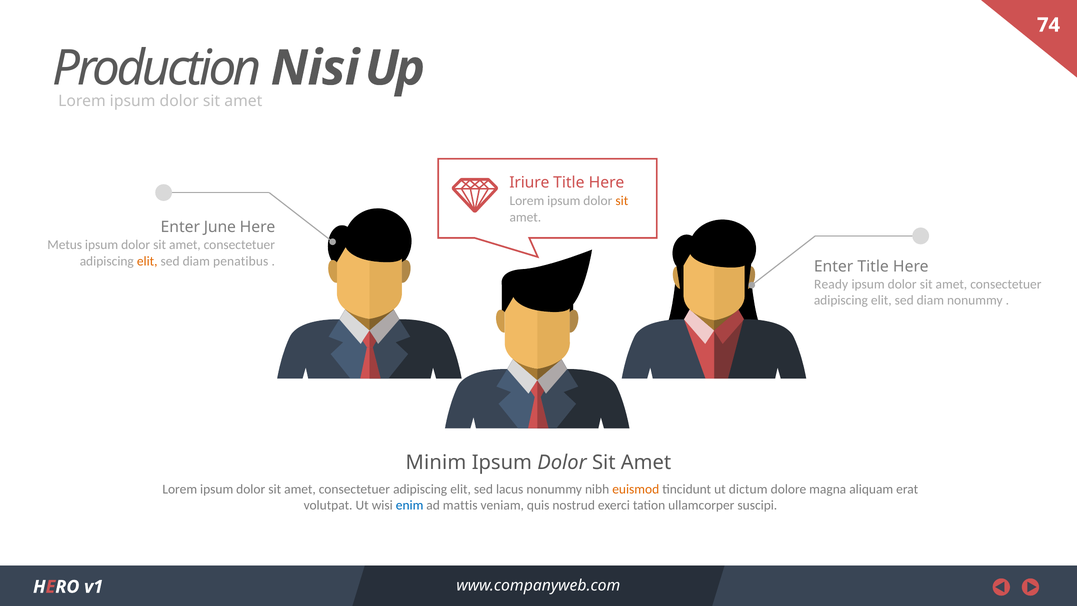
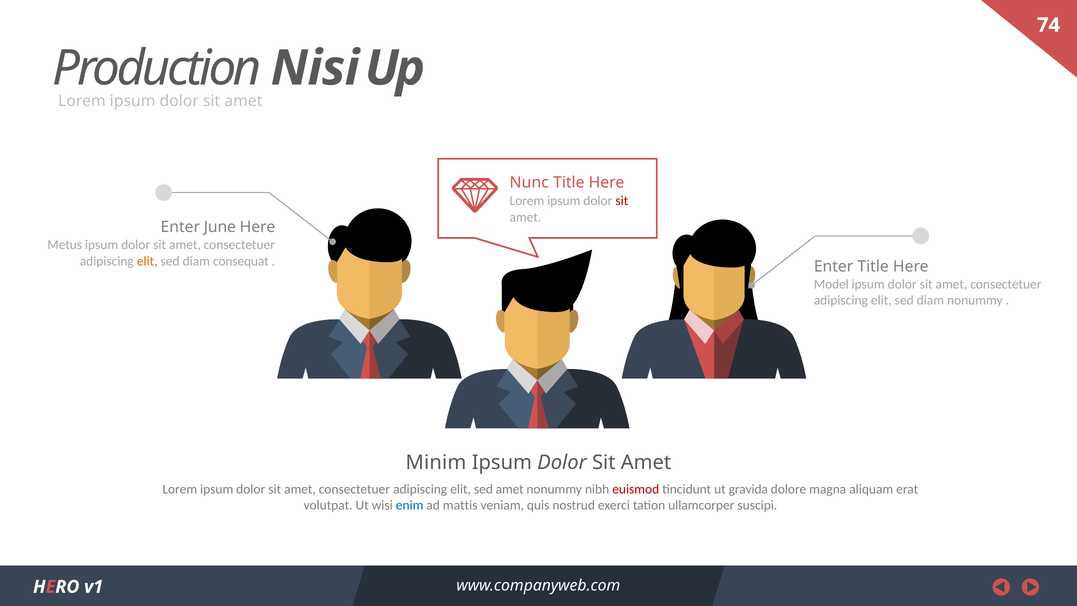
Iriure: Iriure -> Nunc
sit at (622, 201) colour: orange -> red
penatibus: penatibus -> consequat
Ready: Ready -> Model
sed lacus: lacus -> amet
euismod colour: orange -> red
dictum: dictum -> gravida
